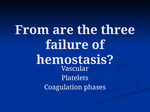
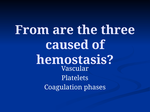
failure: failure -> caused
